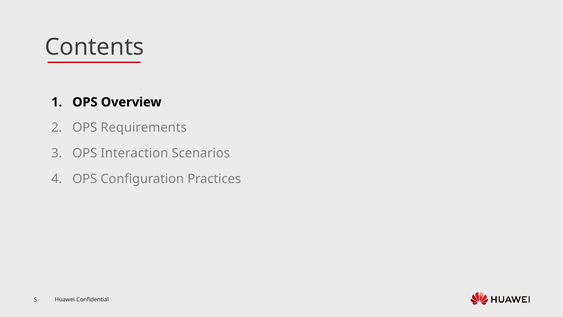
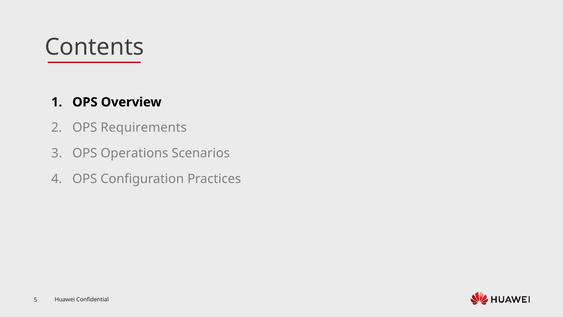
Interaction: Interaction -> Operations
